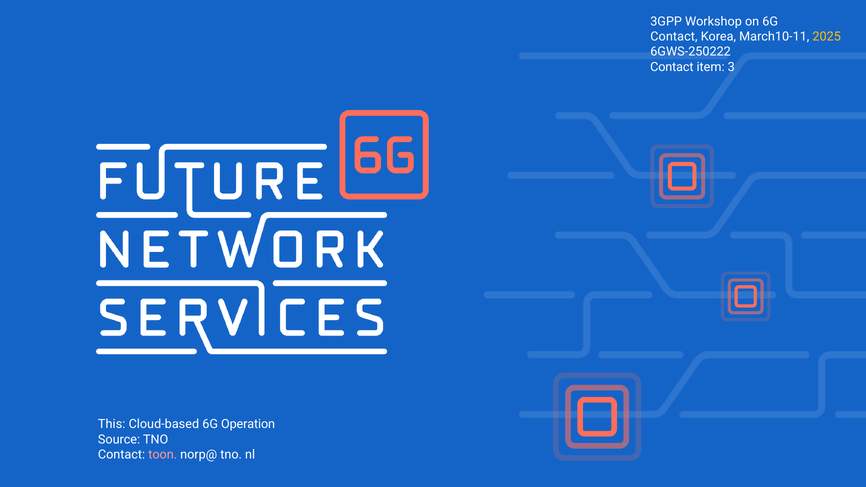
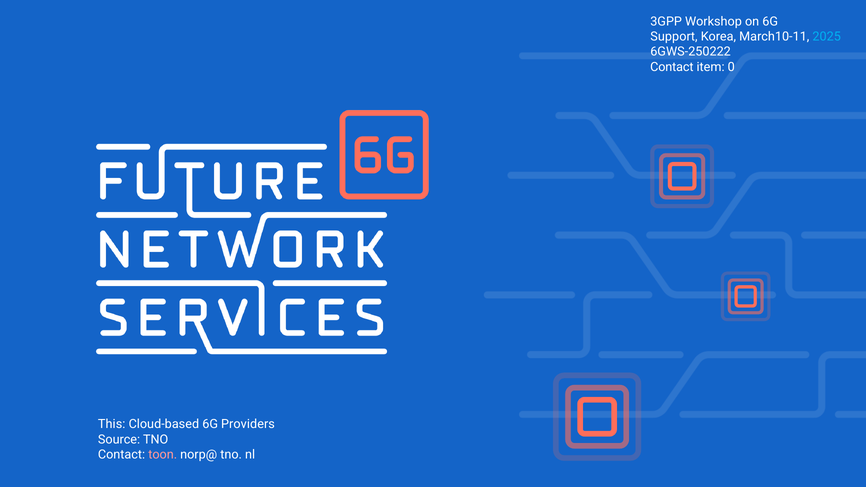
Contact at (674, 37): Contact -> Support
2025 colour: yellow -> light blue
3: 3 -> 0
Operation: Operation -> Providers
